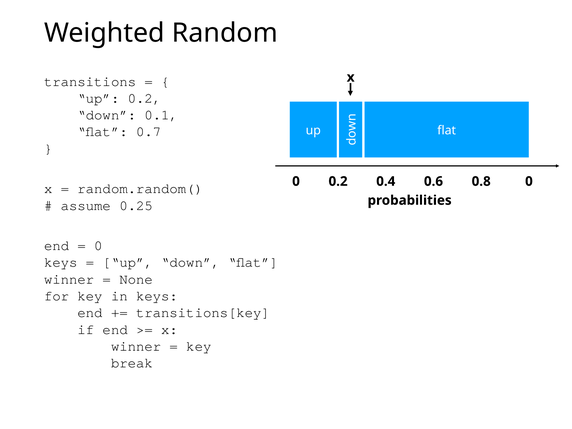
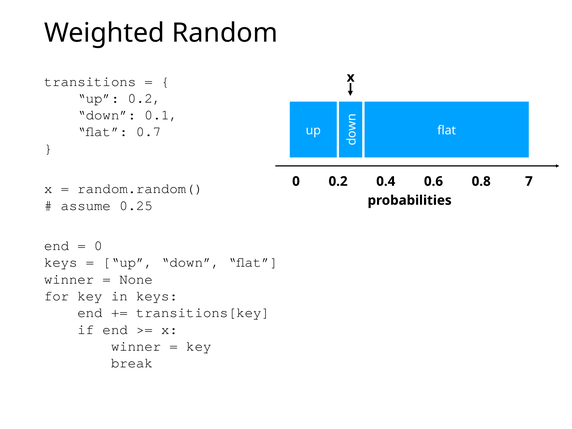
0 0: 0 -> 7
